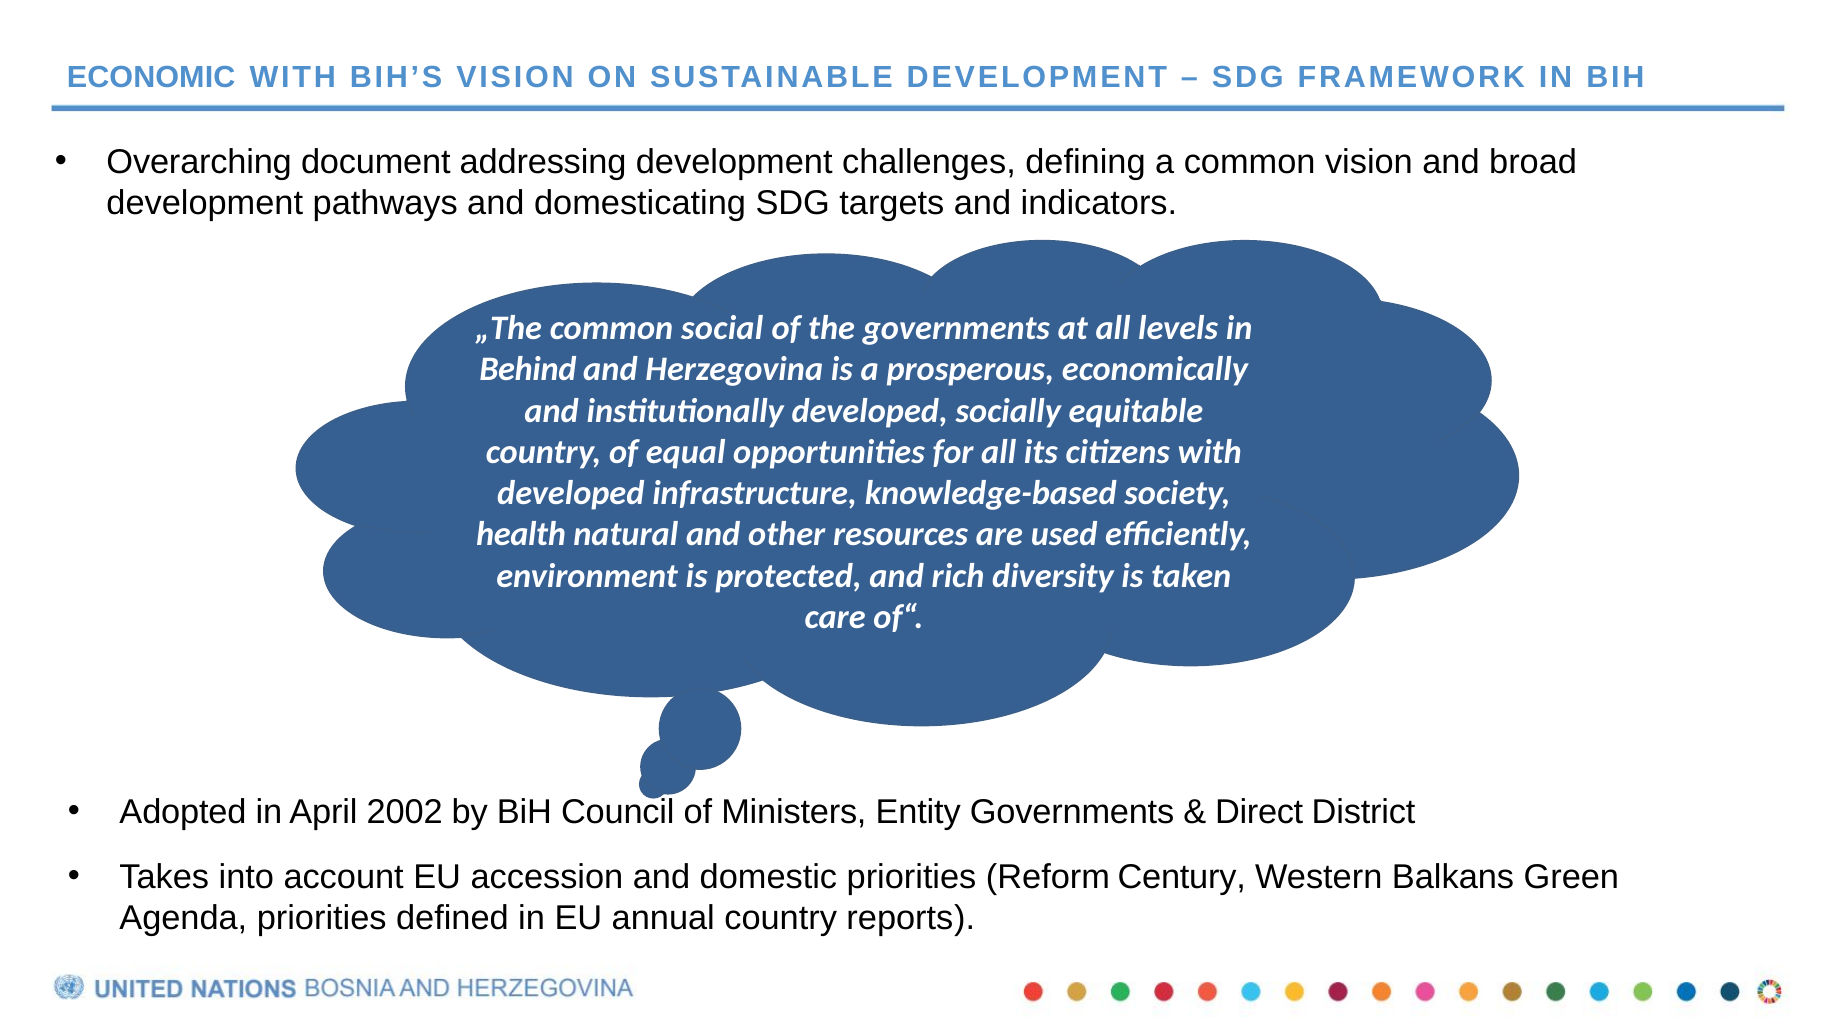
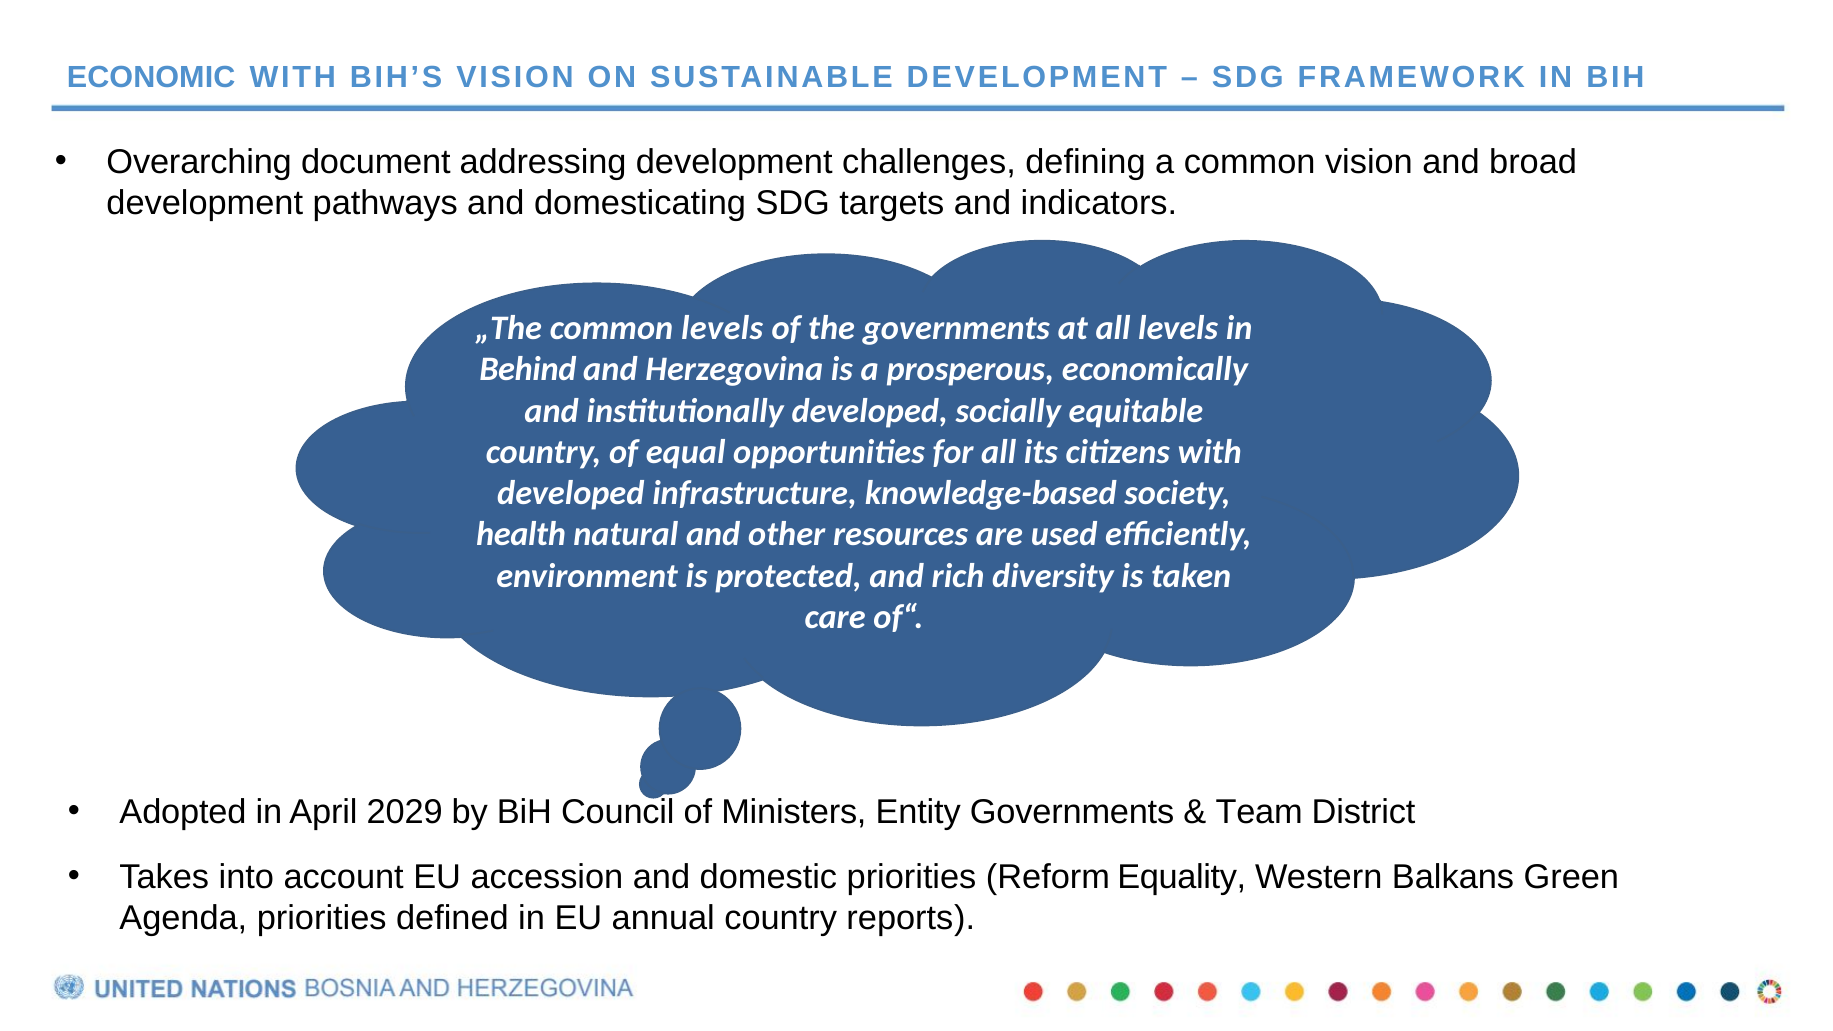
common social: social -> levels
2002: 2002 -> 2029
Direct: Direct -> Team
Century: Century -> Equality
